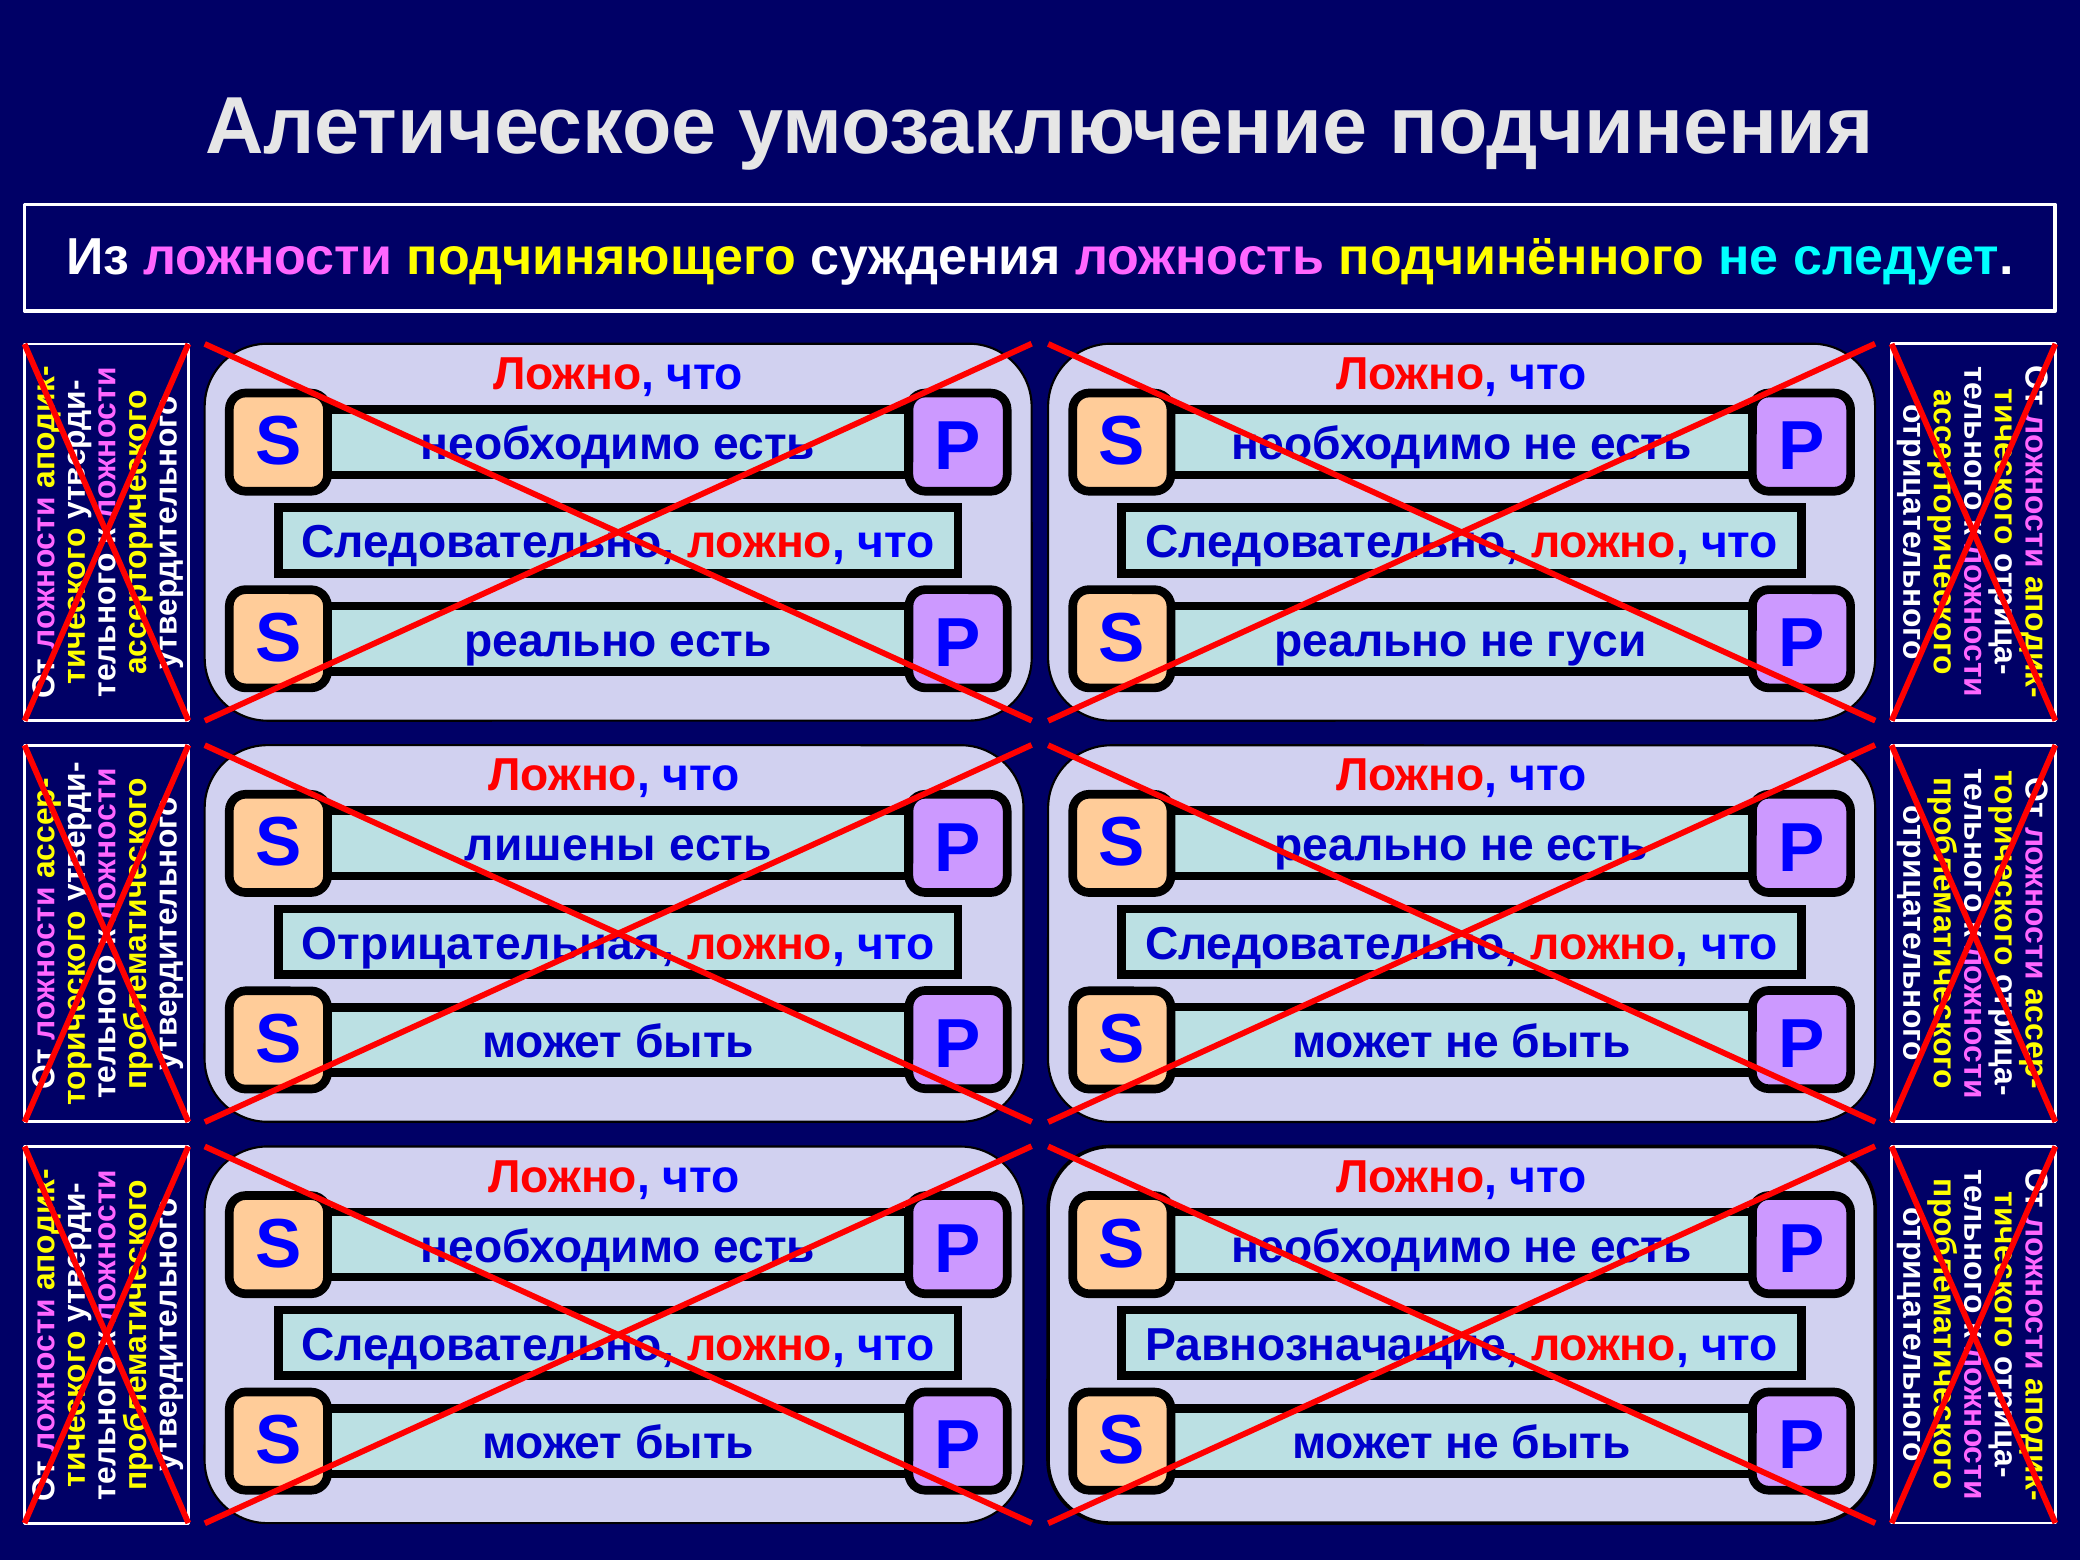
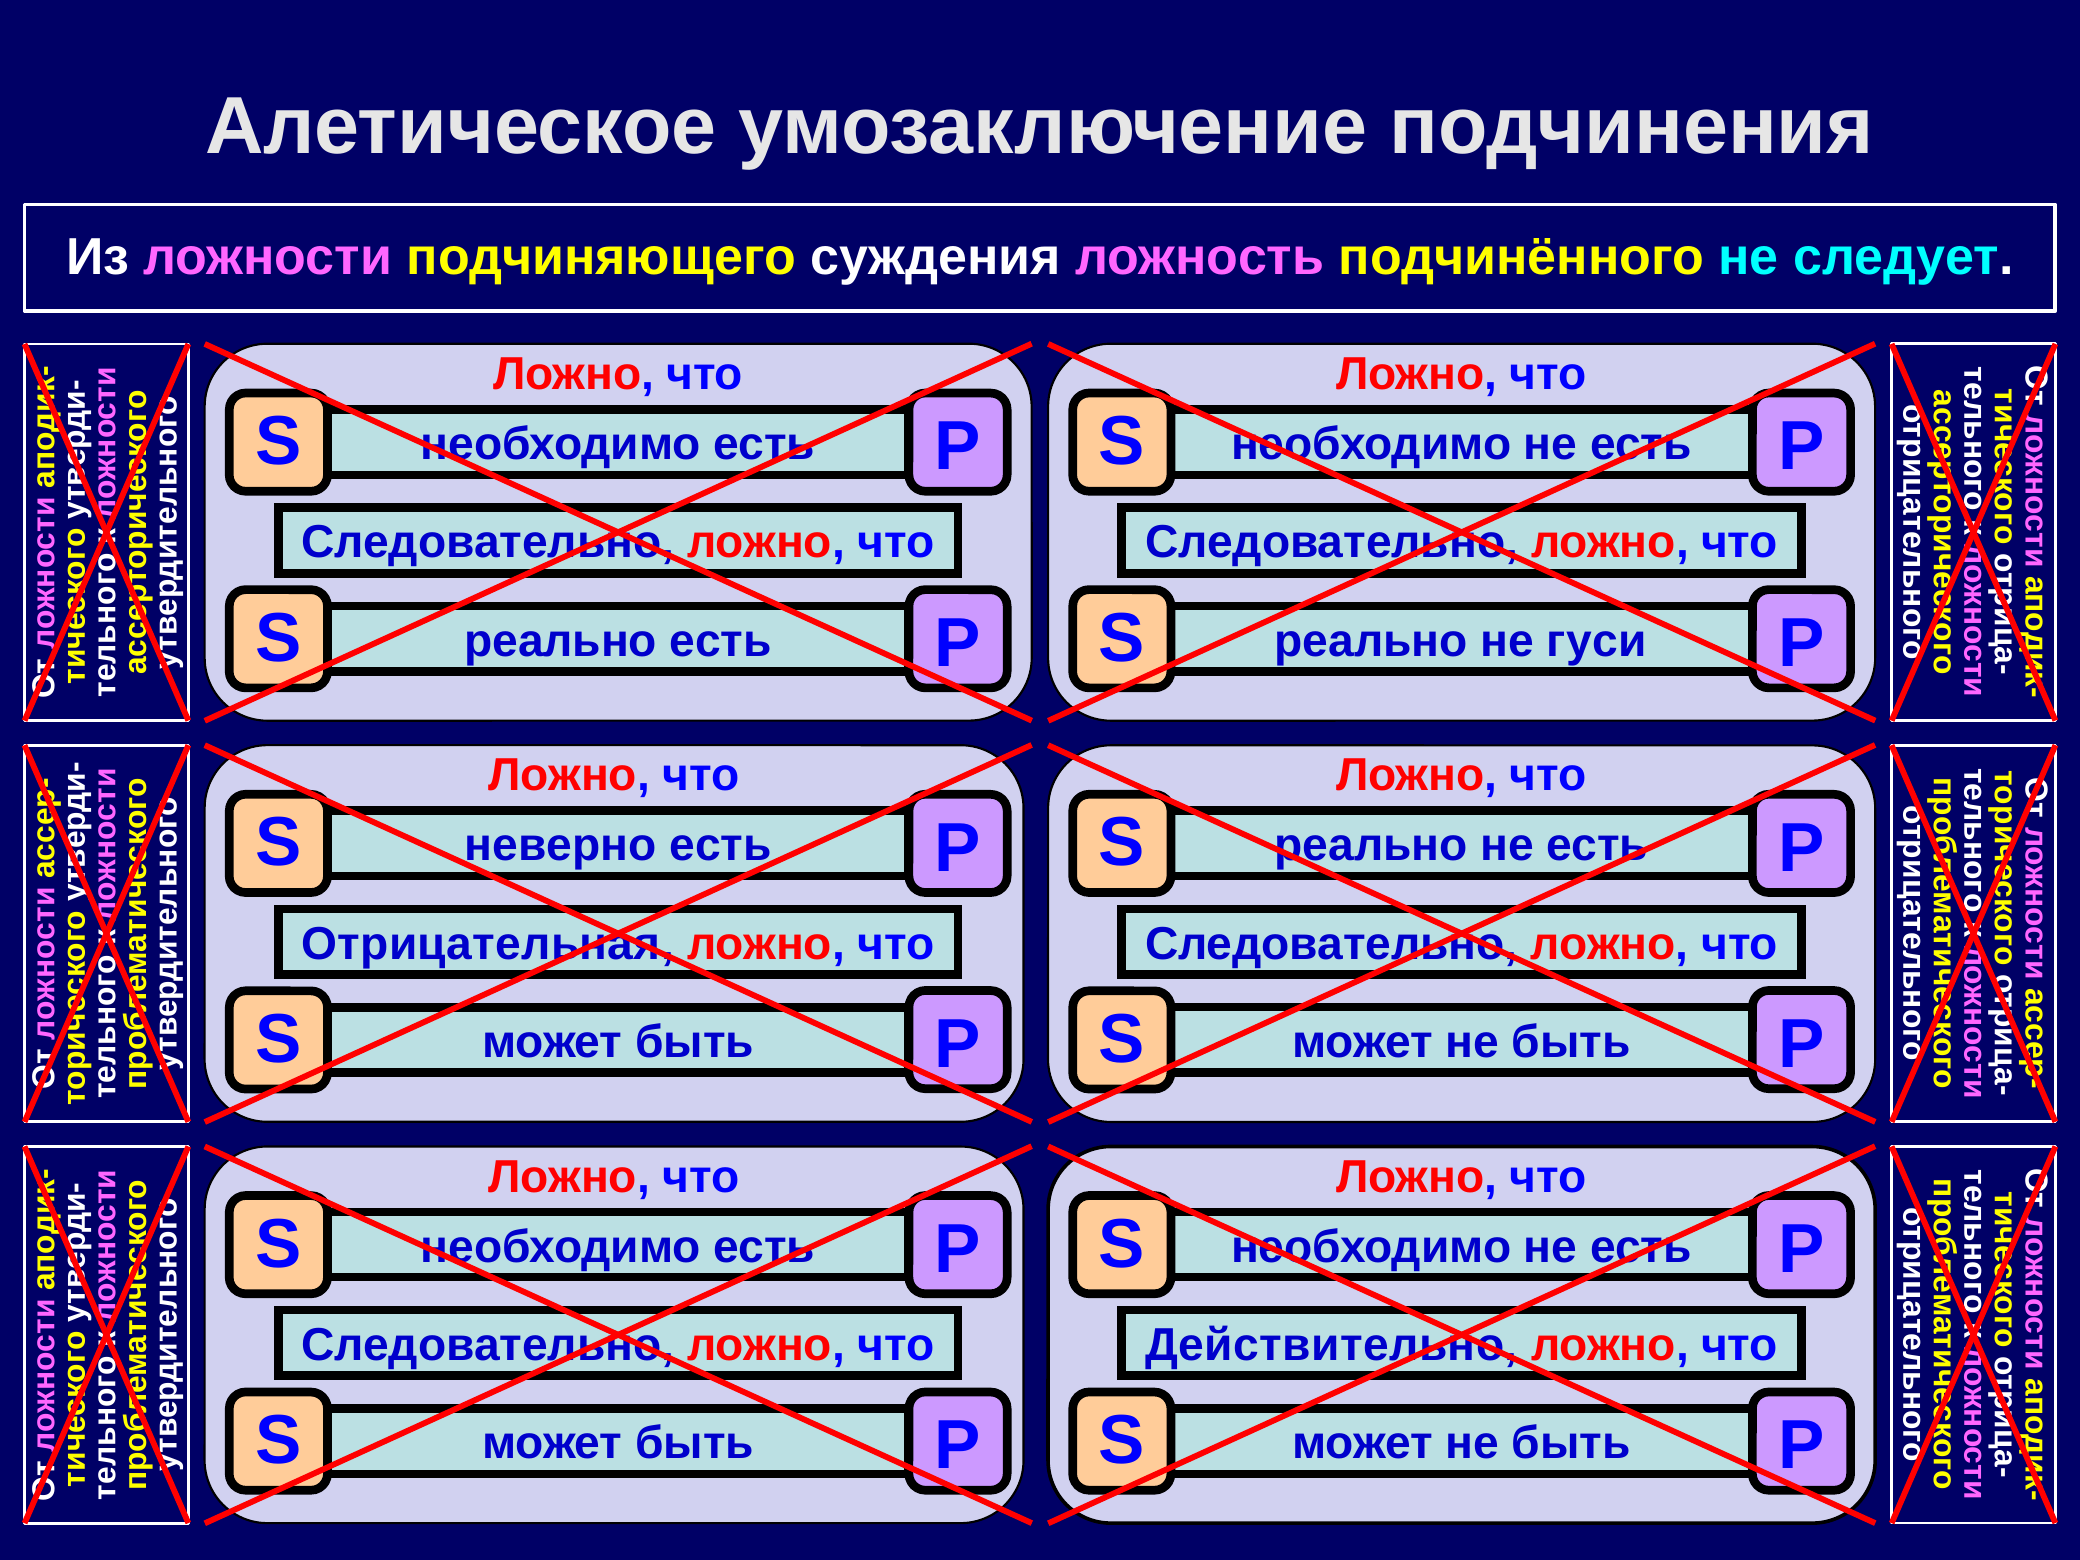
лишены: лишены -> неверно
Равнозначащие: Равнозначащие -> Действительно
